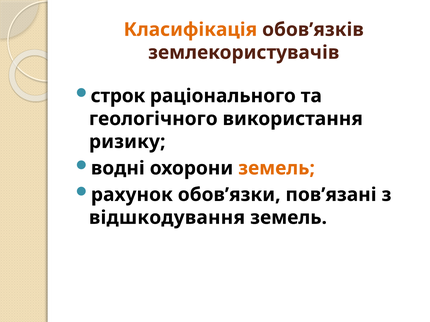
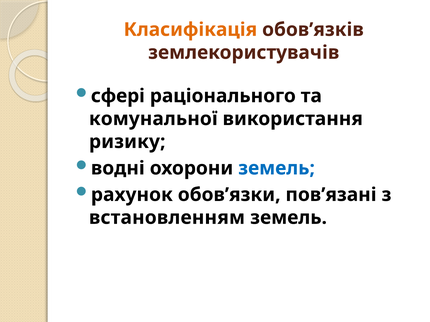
строк: строк -> сфері
геологічного: геологічного -> комунальної
земель at (277, 168) colour: orange -> blue
відшкодування: відшкодування -> встановленням
